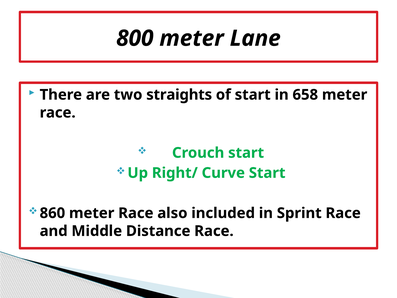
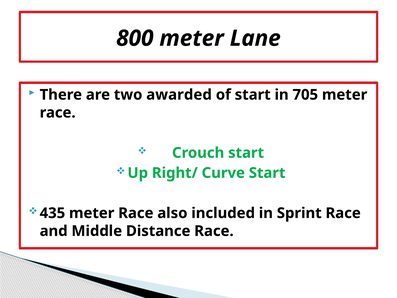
straights: straights -> awarded
658: 658 -> 705
860: 860 -> 435
